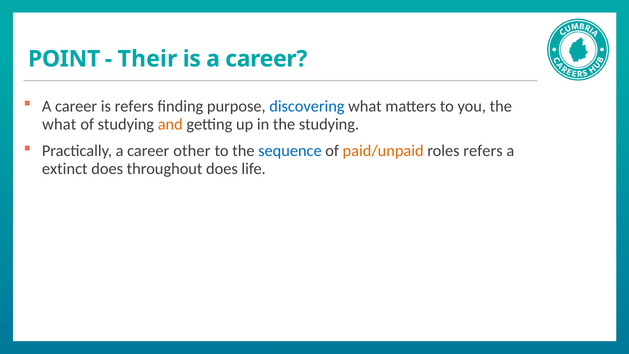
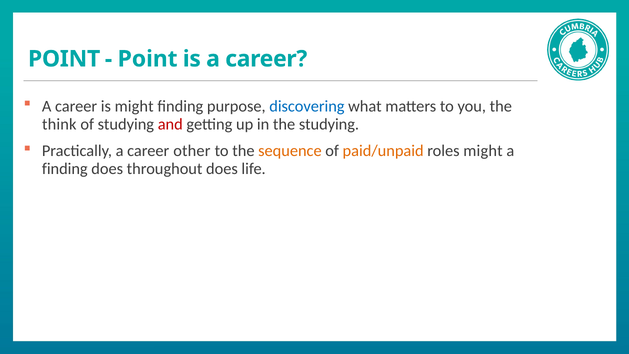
Their at (147, 59): Their -> Point
is refers: refers -> might
what at (59, 124): what -> think
and colour: orange -> red
sequence colour: blue -> orange
roles refers: refers -> might
extinct at (65, 169): extinct -> finding
